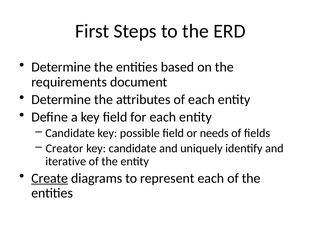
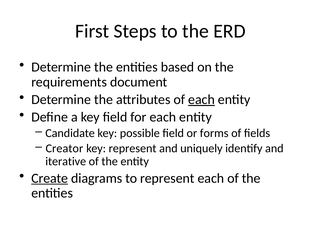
each at (202, 99) underline: none -> present
needs: needs -> forms
key candidate: candidate -> represent
